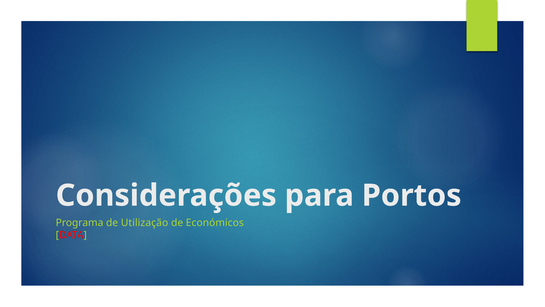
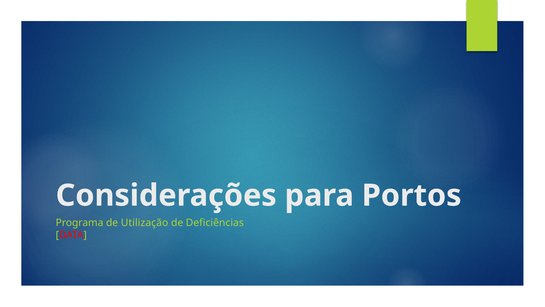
Económicos: Económicos -> Deficiências
